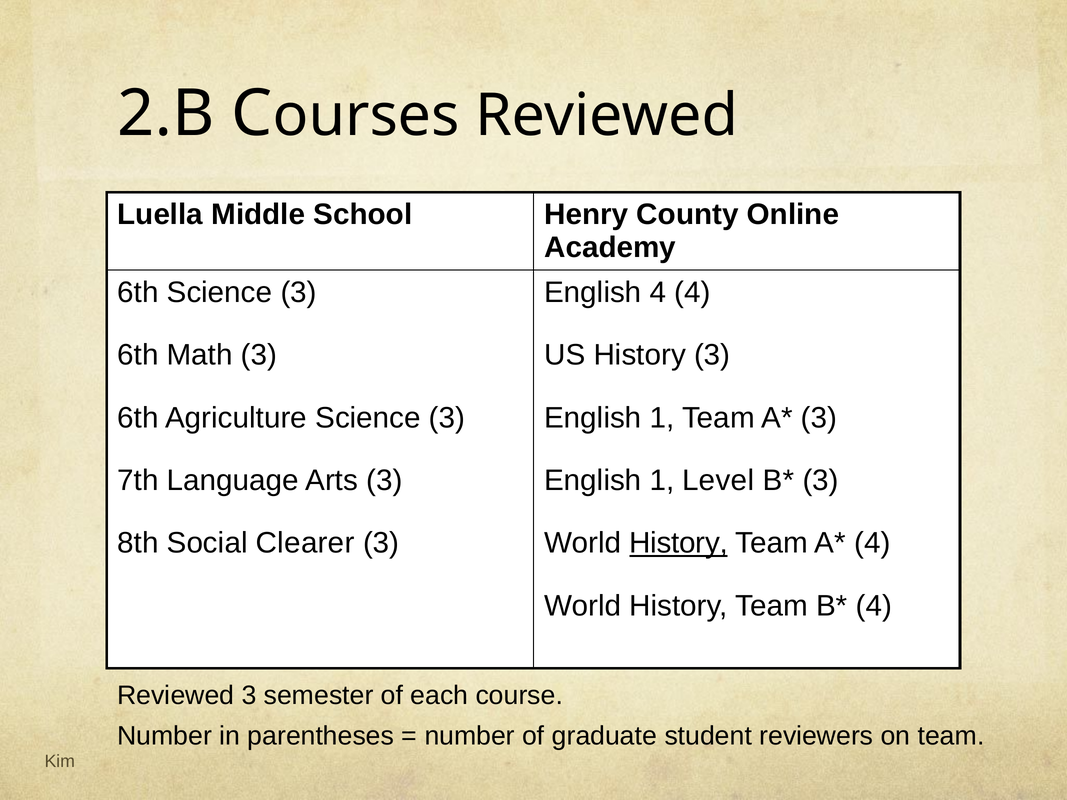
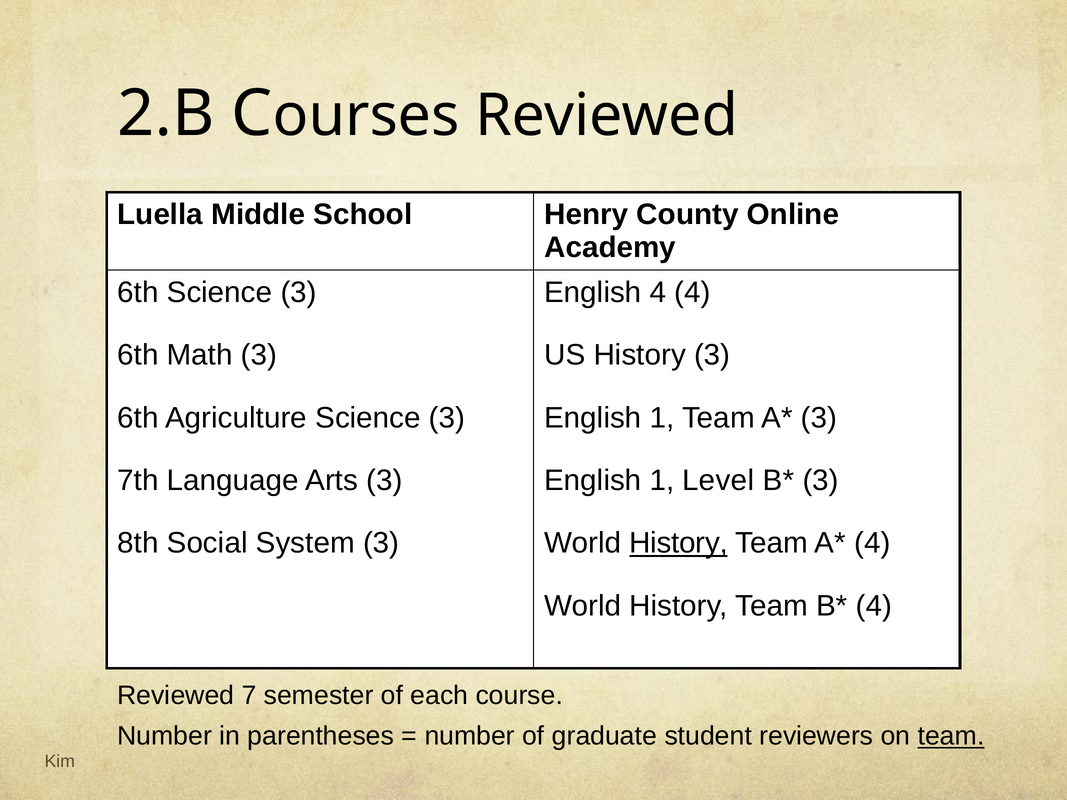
Clearer: Clearer -> System
Reviewed 3: 3 -> 7
team at (951, 736) underline: none -> present
